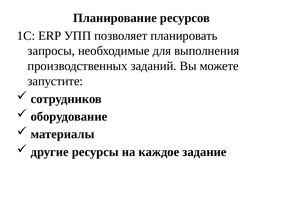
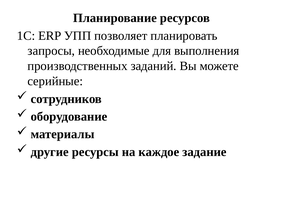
запустите: запустите -> серийные
